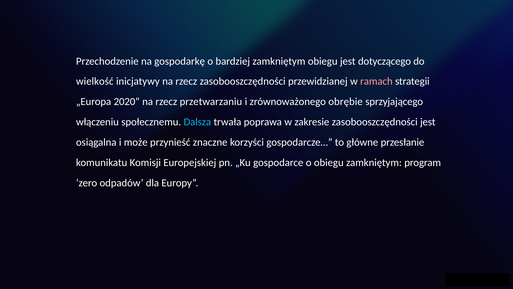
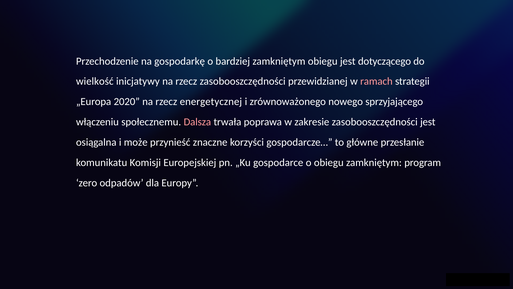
przetwarzaniu: przetwarzaniu -> energetycznej
obrębie: obrębie -> nowego
Dalsza colour: light blue -> pink
